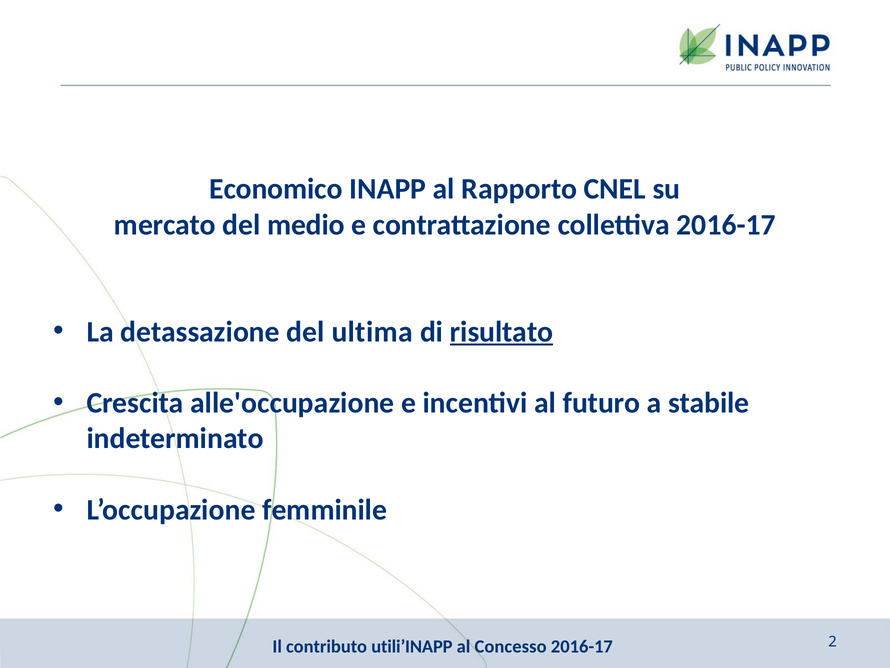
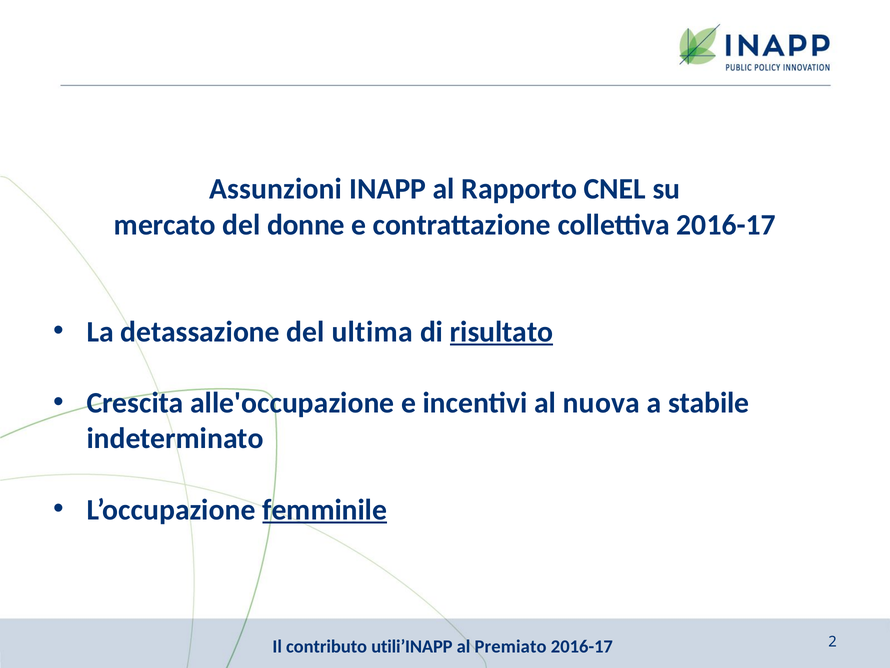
Economico: Economico -> Assunzioni
medio: medio -> donne
futuro: futuro -> nuova
femminile underline: none -> present
Concesso: Concesso -> Premiato
